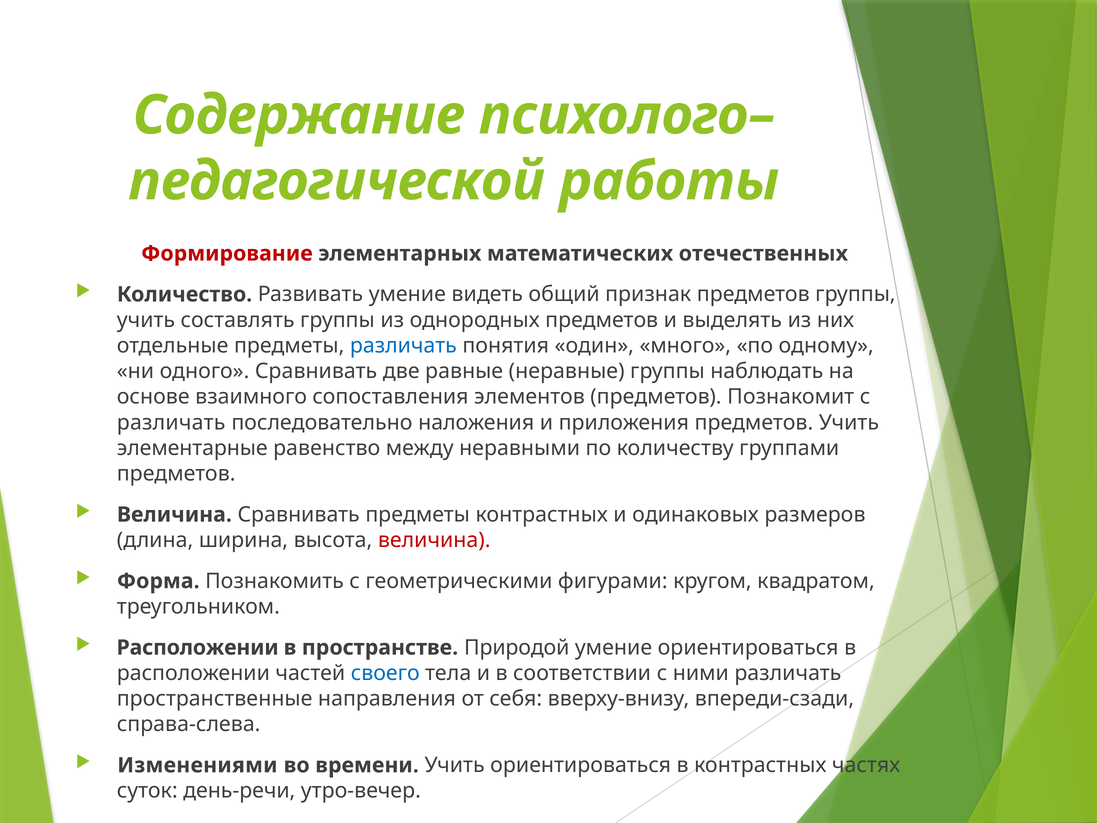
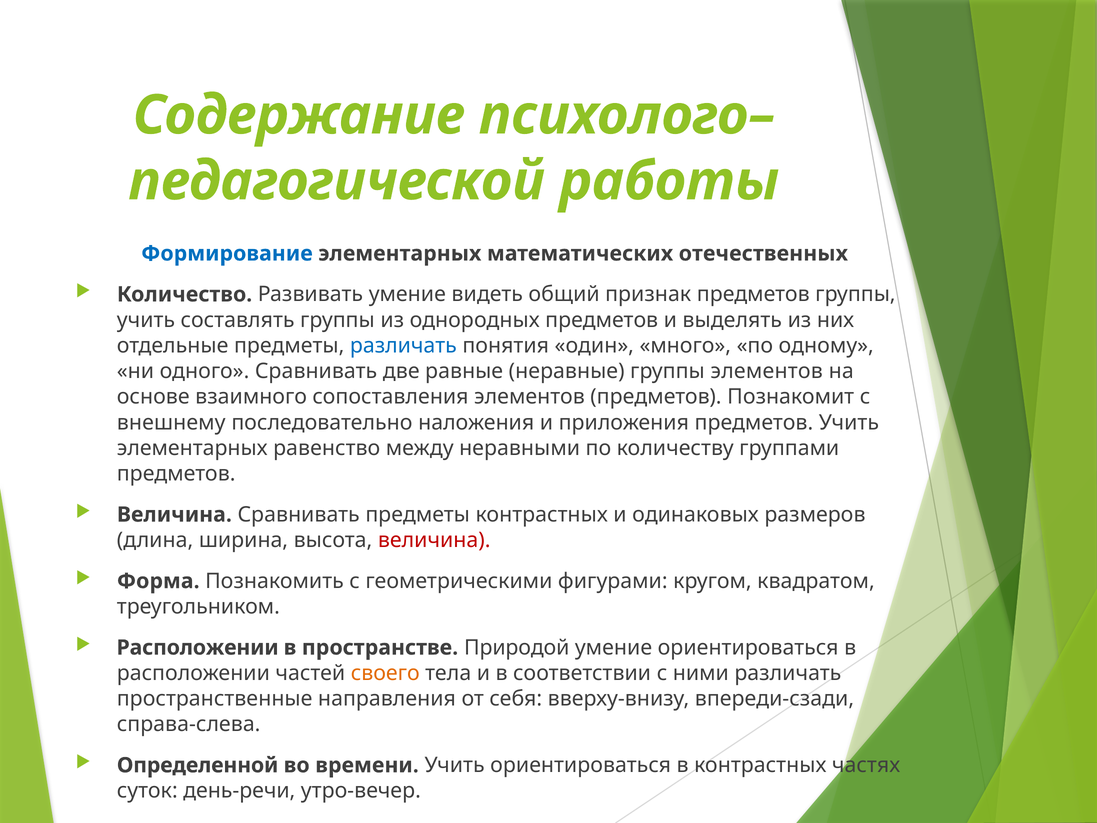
Формирование colour: red -> blue
группы наблюдать: наблюдать -> элементов
различать at (171, 422): различать -> внешнему
элементарные at (192, 448): элементарные -> элементарных
своего colour: blue -> orange
Изменениями: Изменениями -> Определенной
